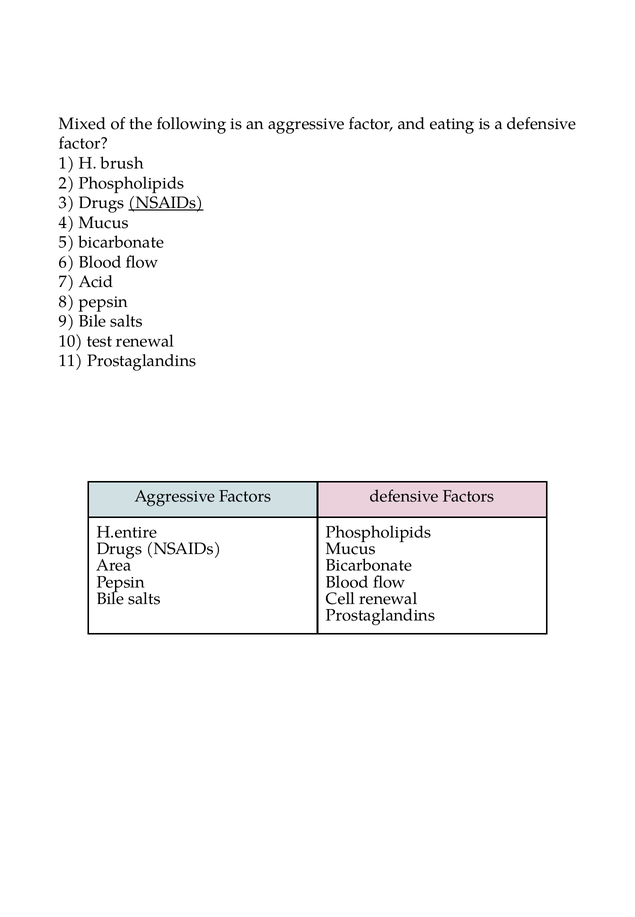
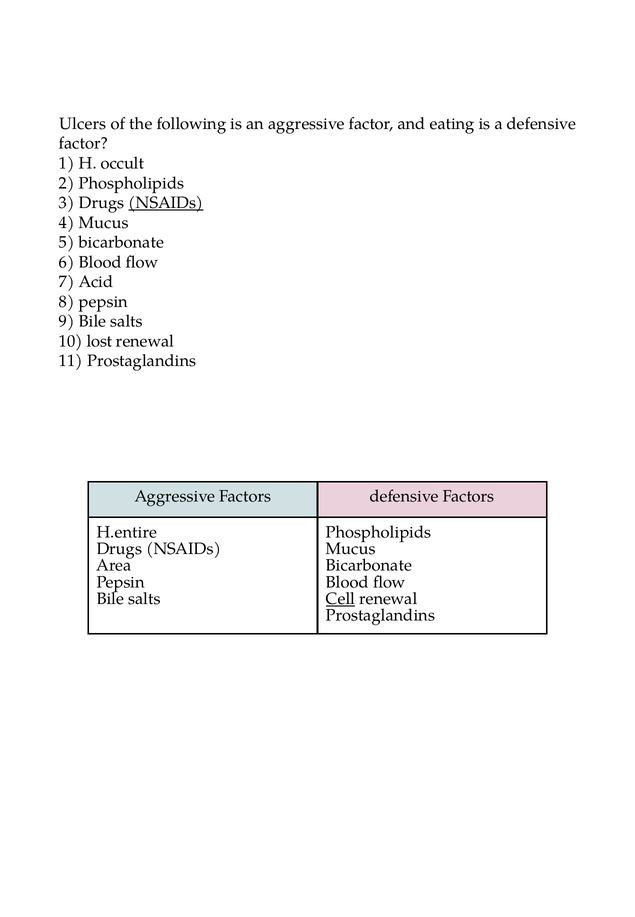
Mixed: Mixed -> Ulcers
brush: brush -> occult
test: test -> lost
Cell underline: none -> present
